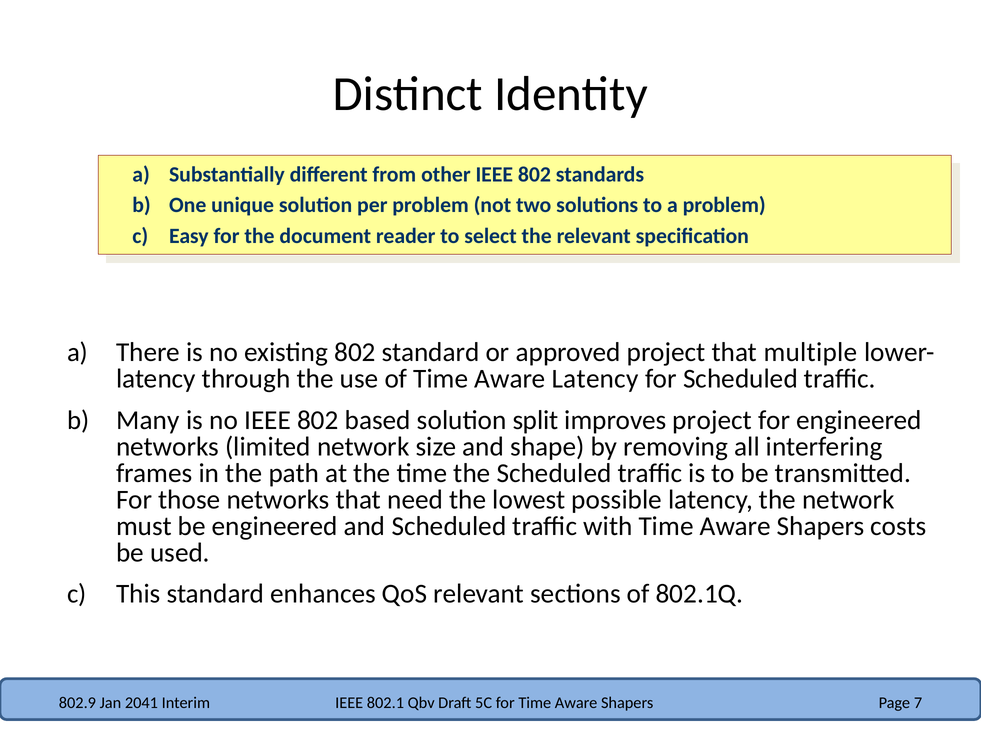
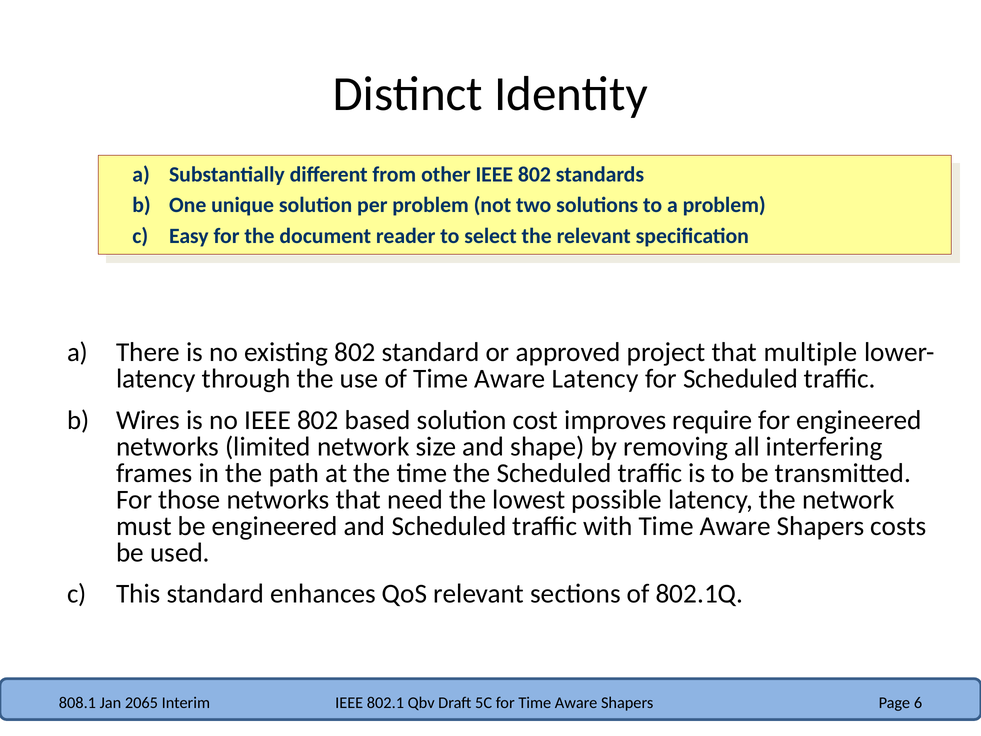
Many: Many -> Wires
split: split -> cost
improves project: project -> require
802.9: 802.9 -> 808.1
2041: 2041 -> 2065
7: 7 -> 6
